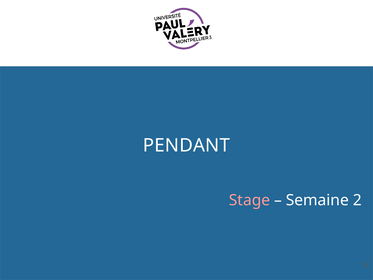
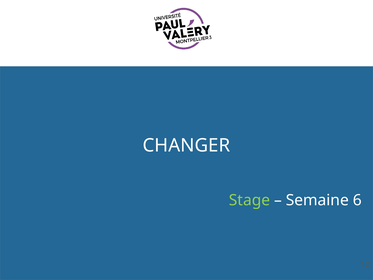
PENDANT: PENDANT -> CHANGER
Stage colour: pink -> light green
2: 2 -> 6
